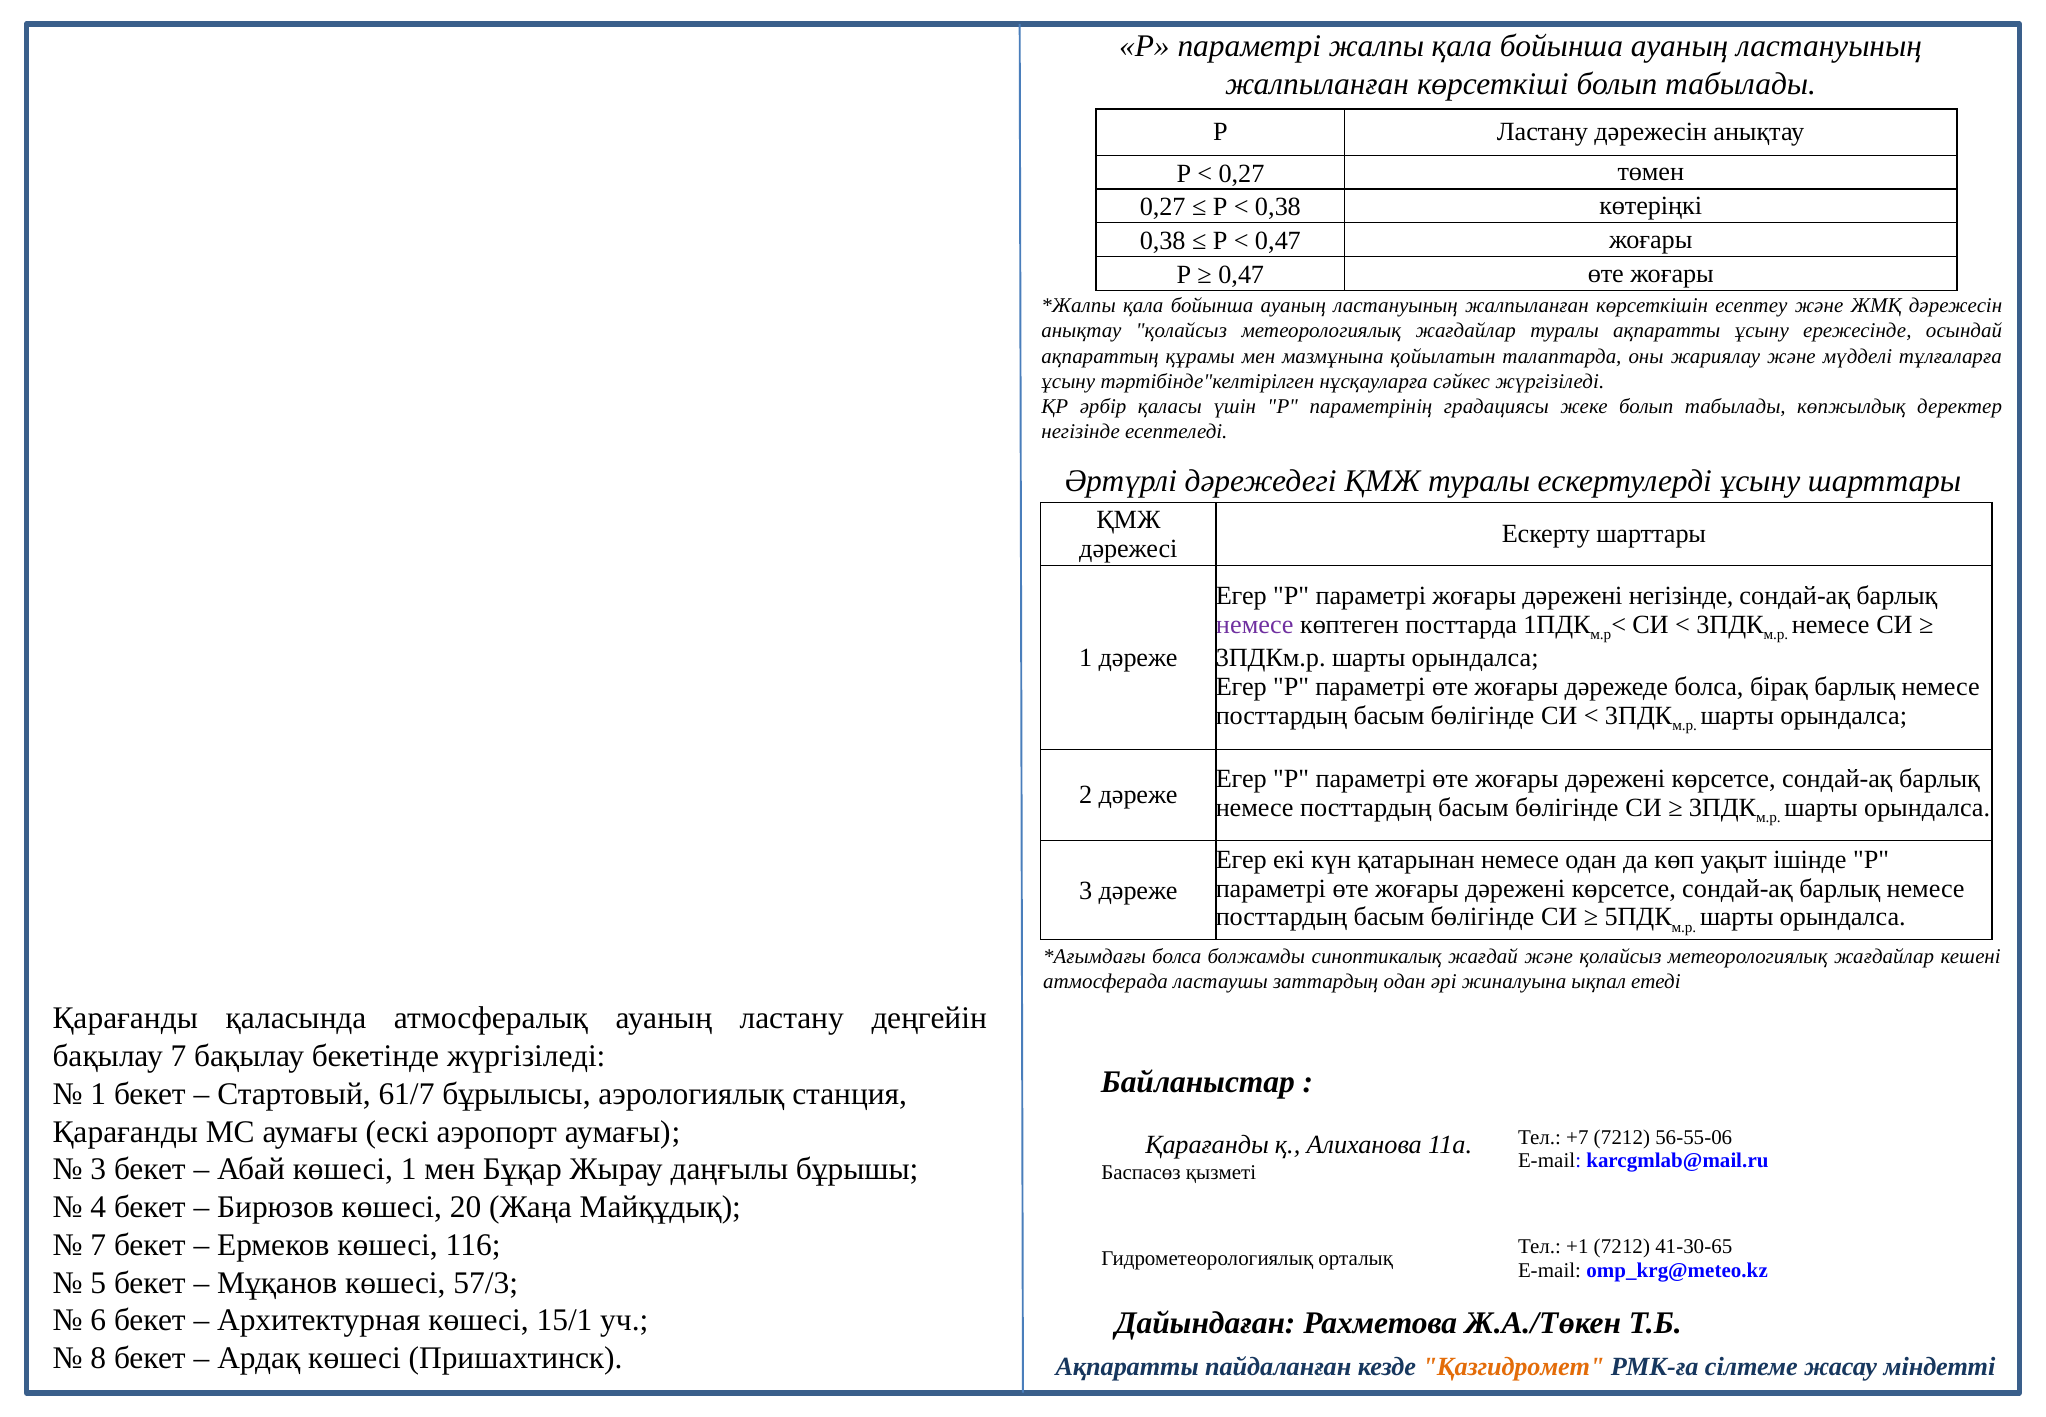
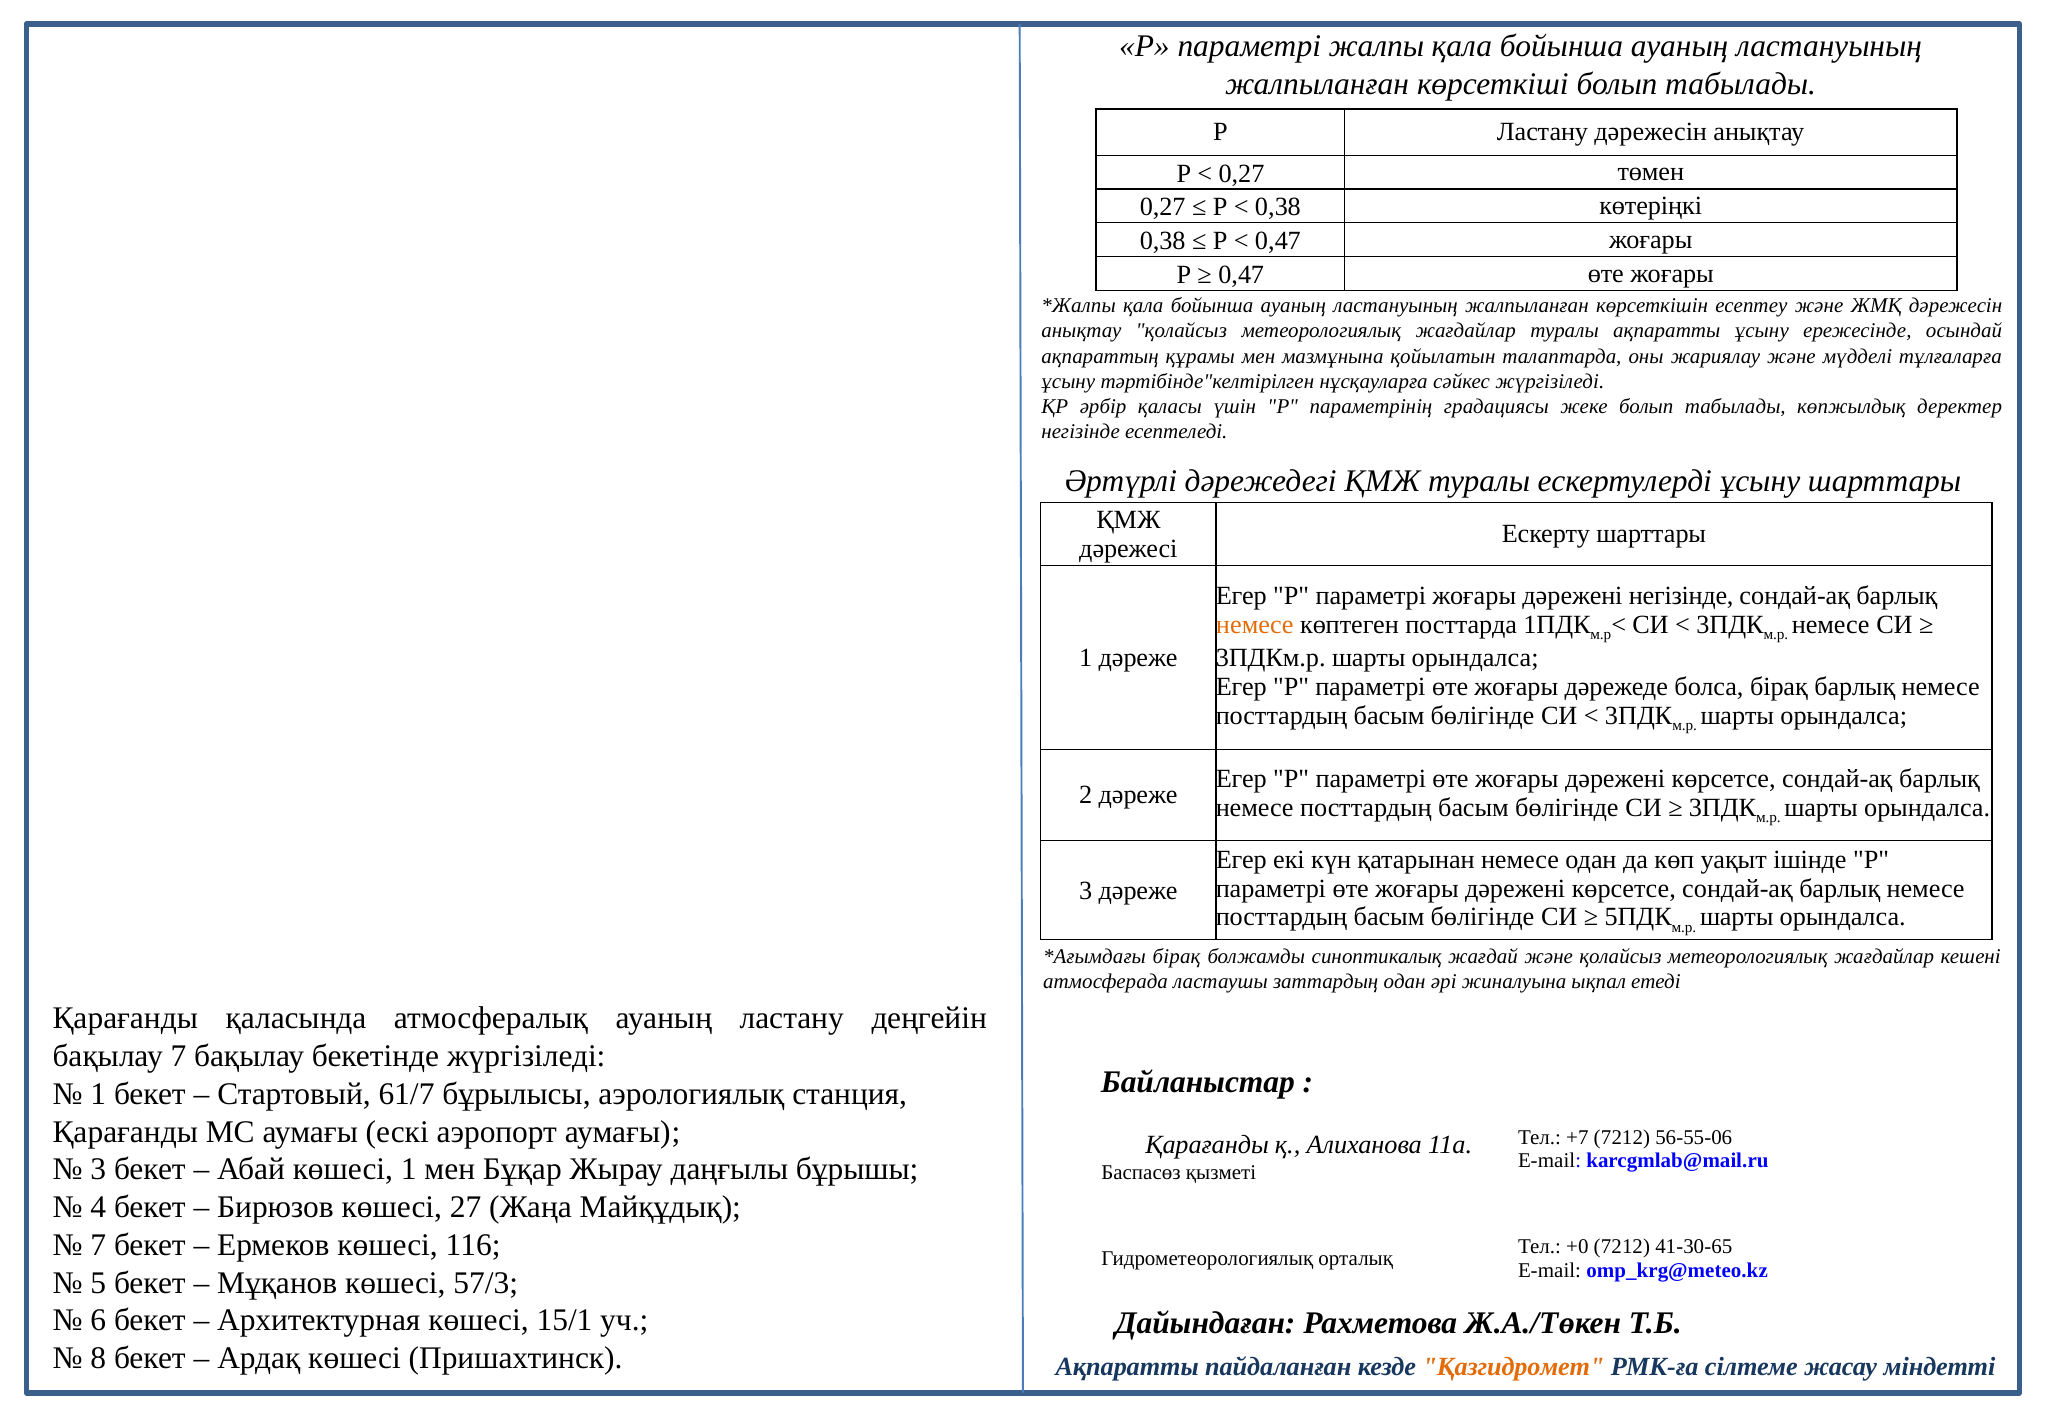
немесе at (1255, 624) colour: purple -> orange
болса at (1177, 956): болса -> бірақ
20: 20 -> 27
+1: +1 -> +0
